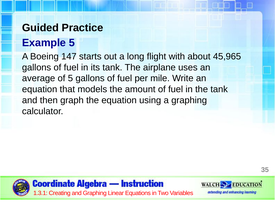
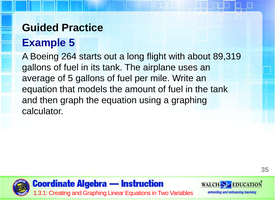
147: 147 -> 264
45,965: 45,965 -> 89,319
